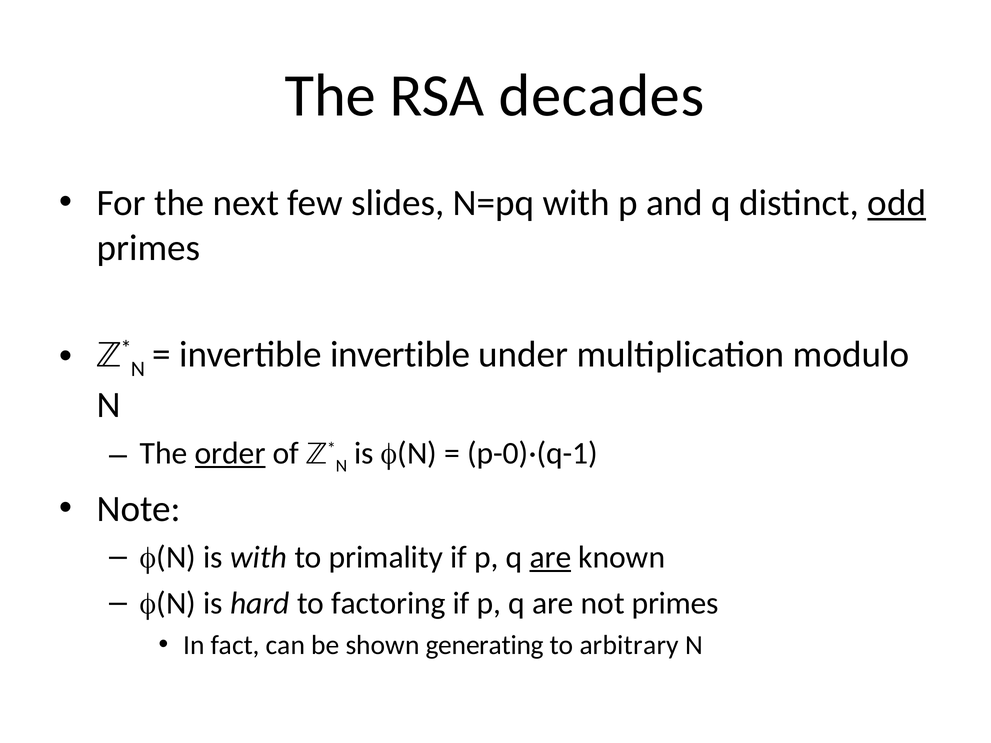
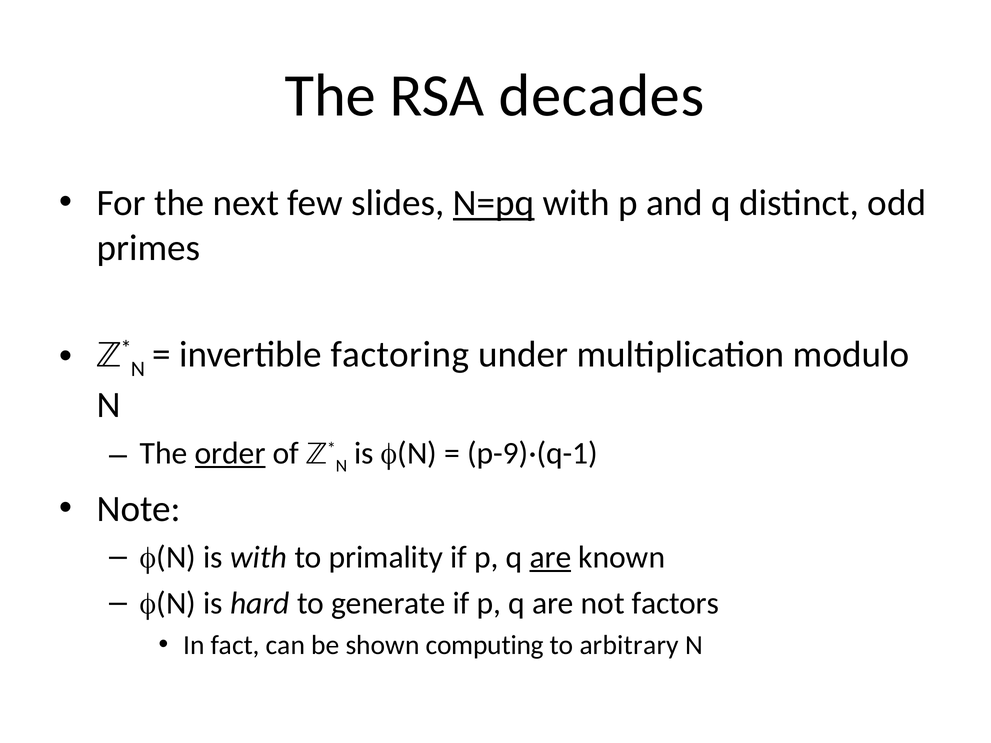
N=pq underline: none -> present
odd underline: present -> none
invertible invertible: invertible -> factoring
p-0)·(q-1: p-0)·(q-1 -> p-9)·(q-1
factoring: factoring -> generate
not primes: primes -> factors
generating: generating -> computing
